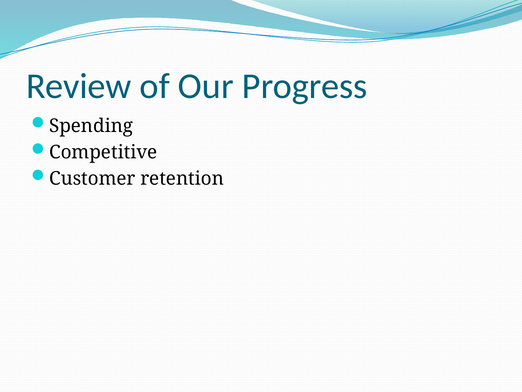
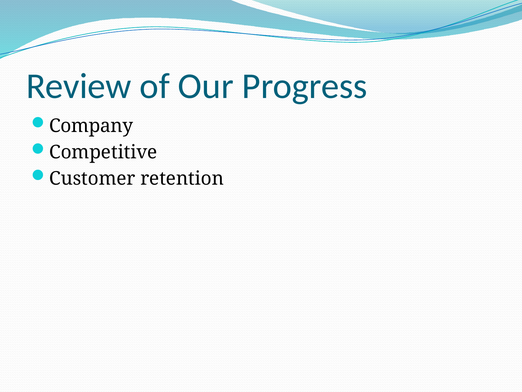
Spending: Spending -> Company
